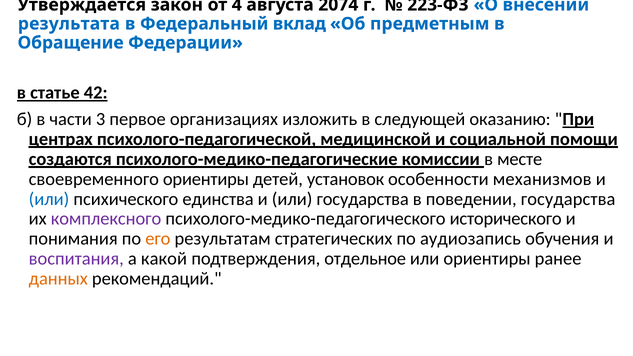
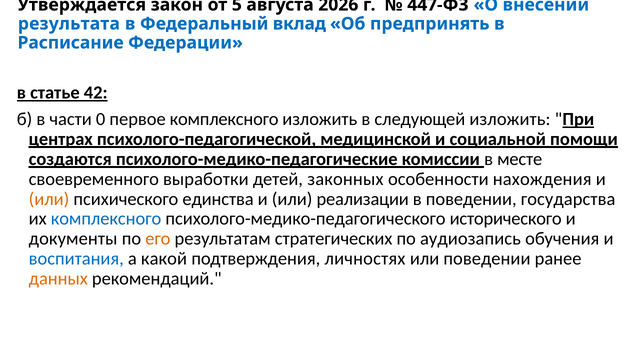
4: 4 -> 5
2074: 2074 -> 2026
223-ФЗ: 223-ФЗ -> 447-ФЗ
предметным: предметным -> предпринять
Обращение: Обращение -> Расписание
3: 3 -> 0
первое организациях: организациях -> комплексного
следующей оказанию: оказанию -> изложить
своевременного ориентиры: ориентиры -> выработки
установок: установок -> законных
механизмов: механизмов -> нахождения
или at (49, 199) colour: blue -> orange
или государства: государства -> реализации
комплексного at (106, 219) colour: purple -> blue
понимания: понимания -> документы
воспитания colour: purple -> blue
отдельное: отдельное -> личностях
или ориентиры: ориентиры -> поведении
